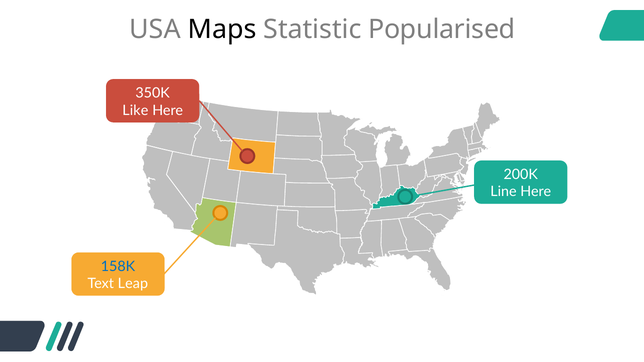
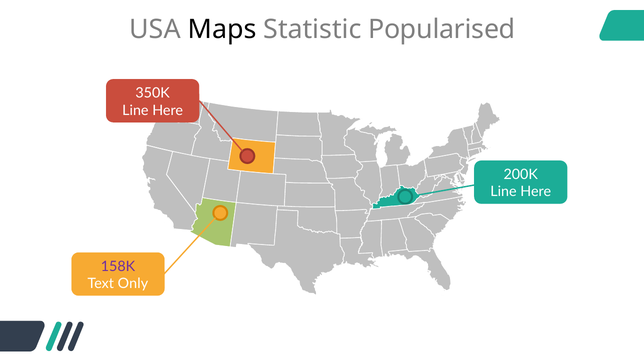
Like at (135, 110): Like -> Line
158K colour: blue -> purple
Leap: Leap -> Only
